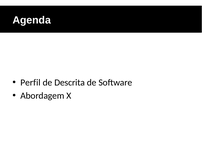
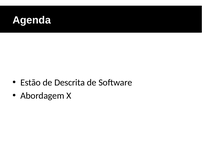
Perfil: Perfil -> Estão
